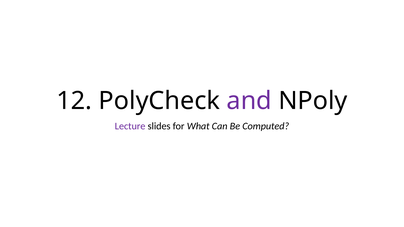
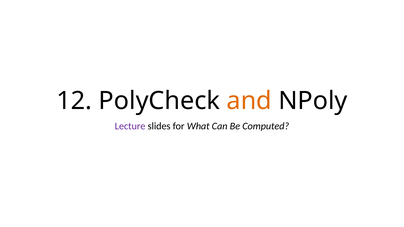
and colour: purple -> orange
